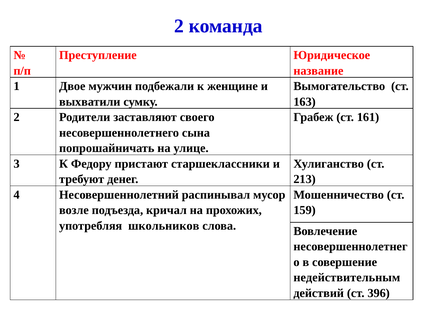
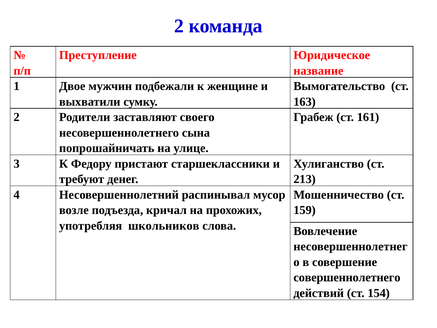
недействительным: недействительным -> совершеннолетнего
396: 396 -> 154
